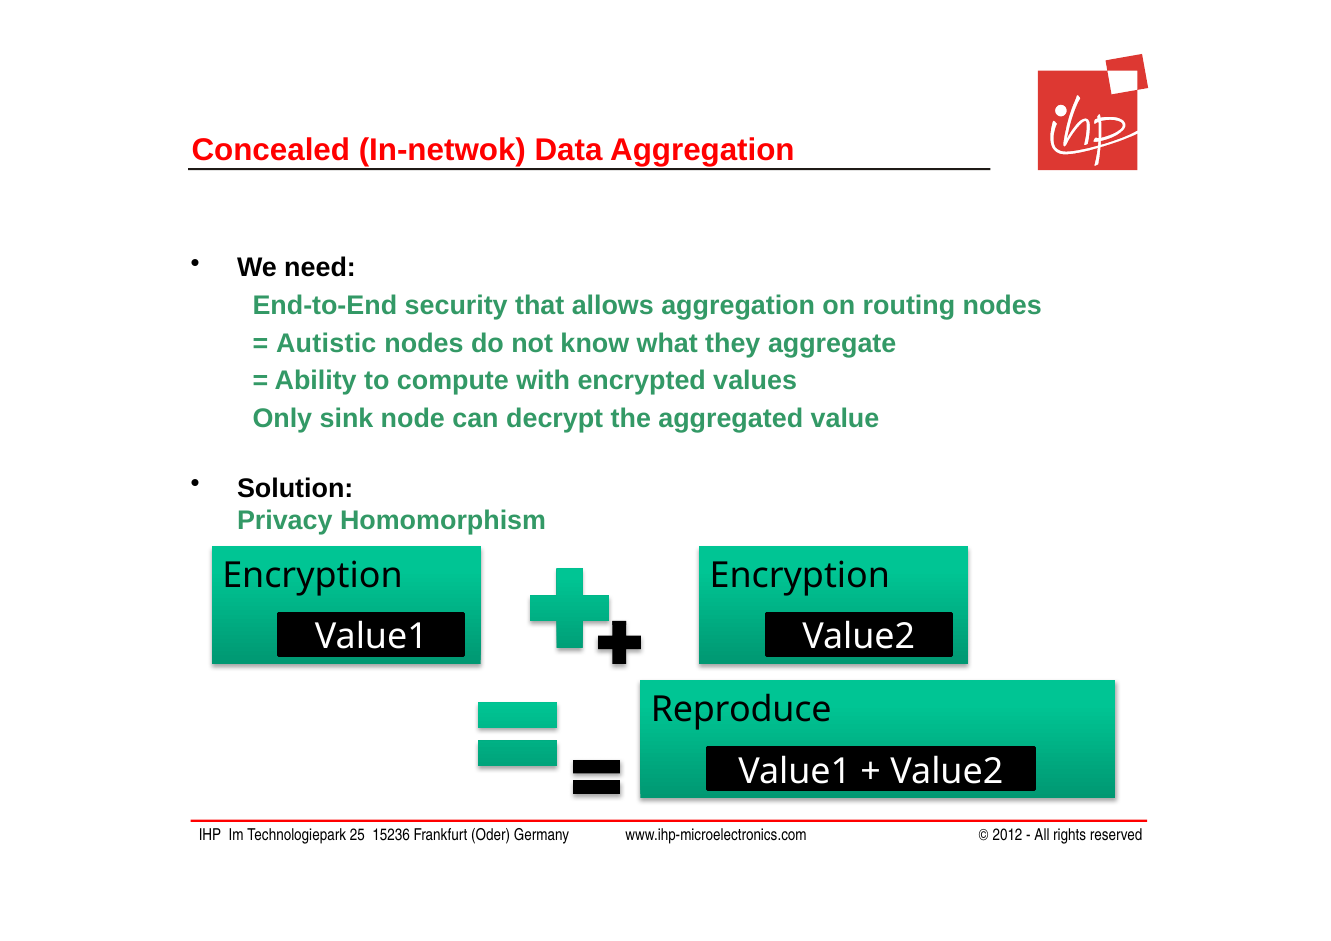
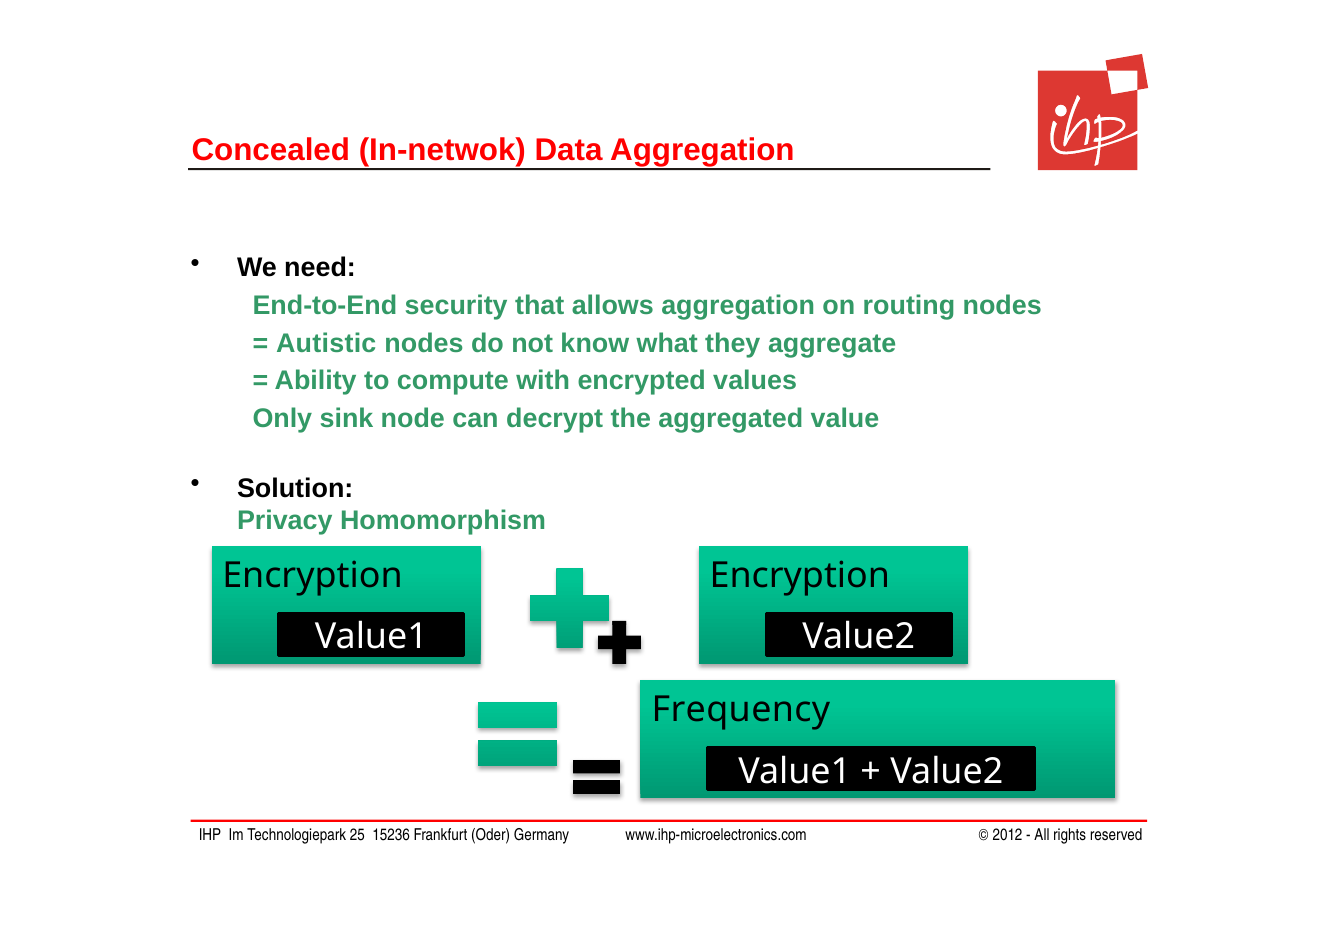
Reproduce: Reproduce -> Frequency
